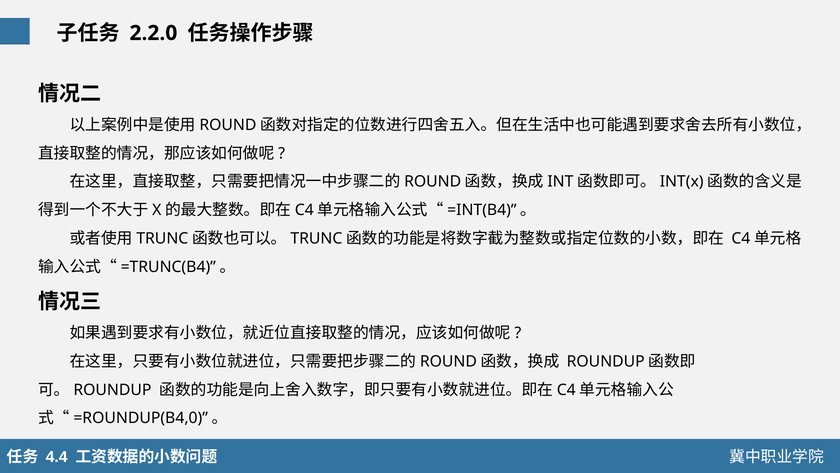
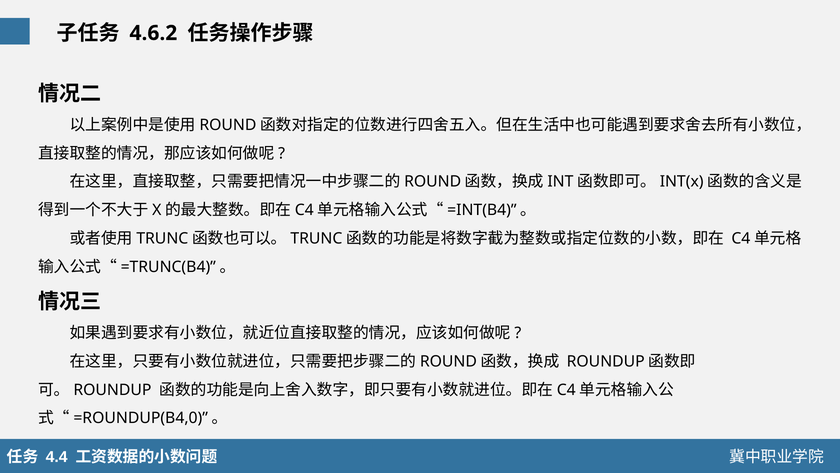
2.2.0: 2.2.0 -> 4.6.2
